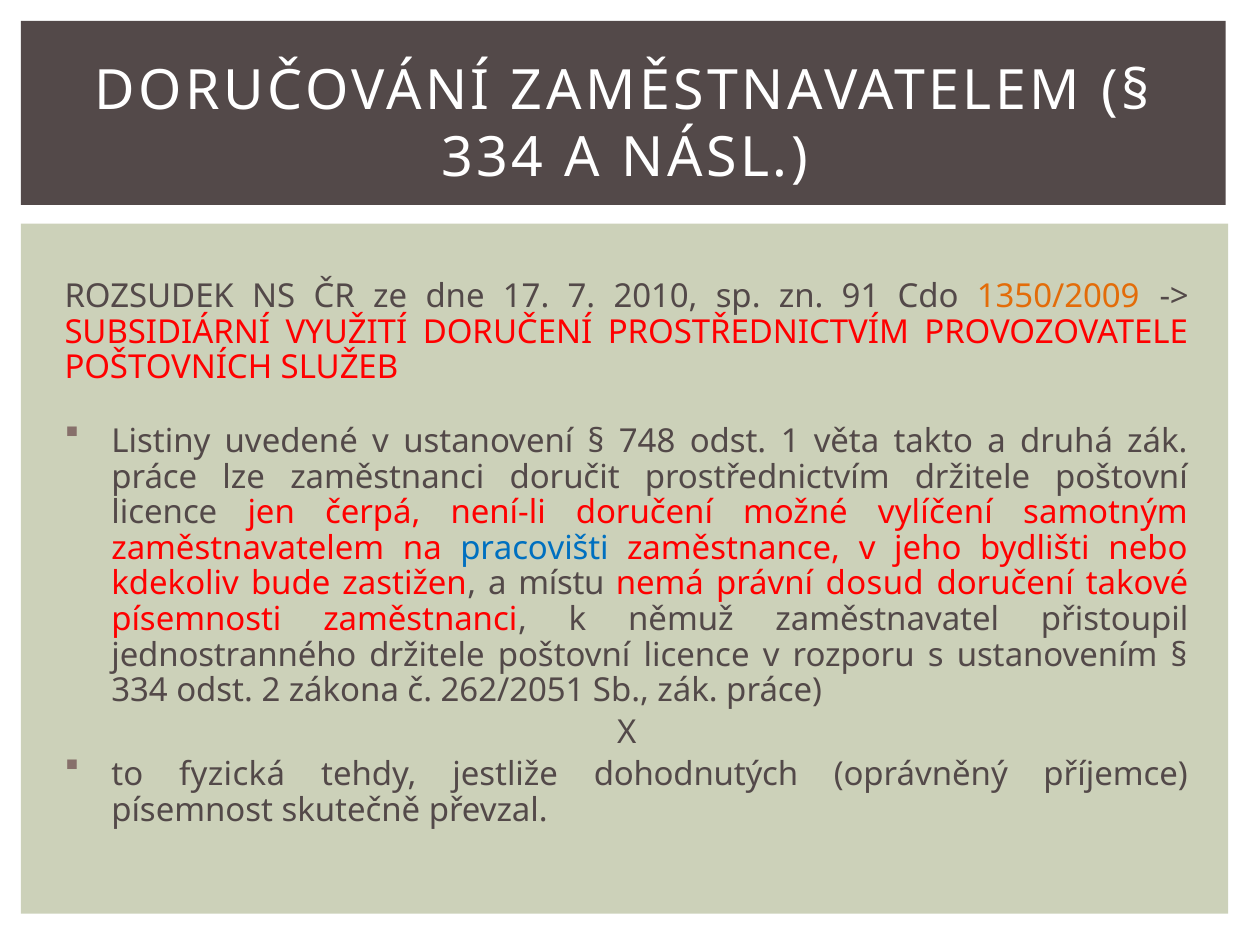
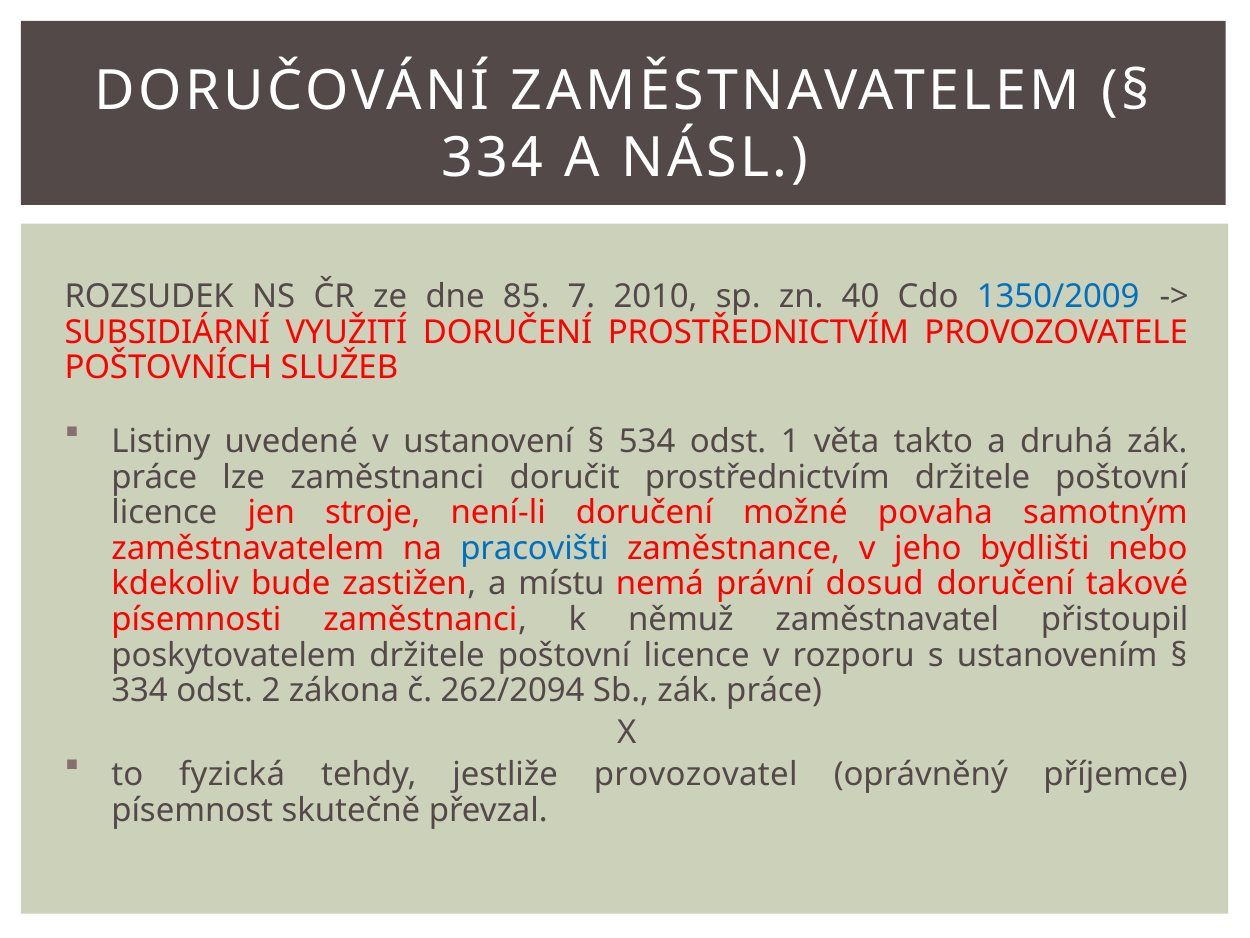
17: 17 -> 85
91: 91 -> 40
1350/2009 colour: orange -> blue
748: 748 -> 534
čerpá: čerpá -> stroje
vylíčení: vylíčení -> povaha
jednostranného: jednostranného -> poskytovatelem
262/2051: 262/2051 -> 262/2094
dohodnutých: dohodnutých -> provozovatel
